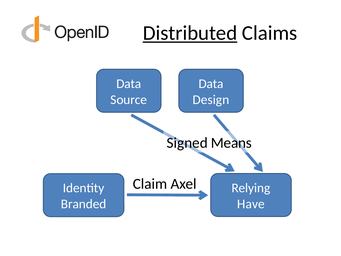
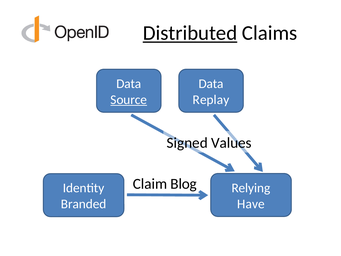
Source underline: none -> present
Design: Design -> Replay
Means: Means -> Values
Axel: Axel -> Blog
